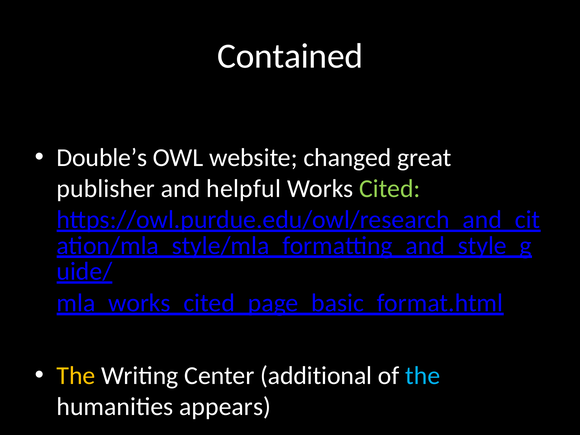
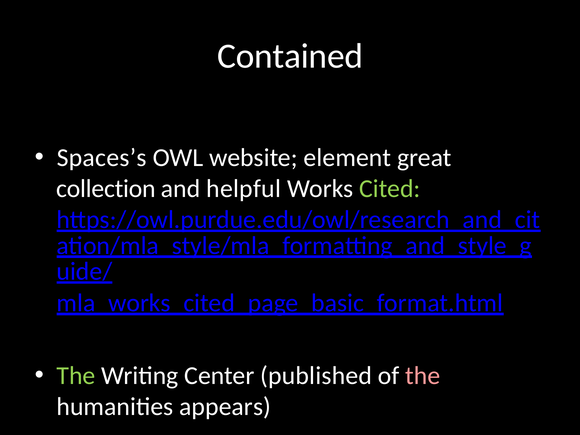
Double’s: Double’s -> Spaces’s
changed: changed -> element
publisher: publisher -> collection
The at (76, 376) colour: yellow -> light green
additional: additional -> published
the at (423, 376) colour: light blue -> pink
